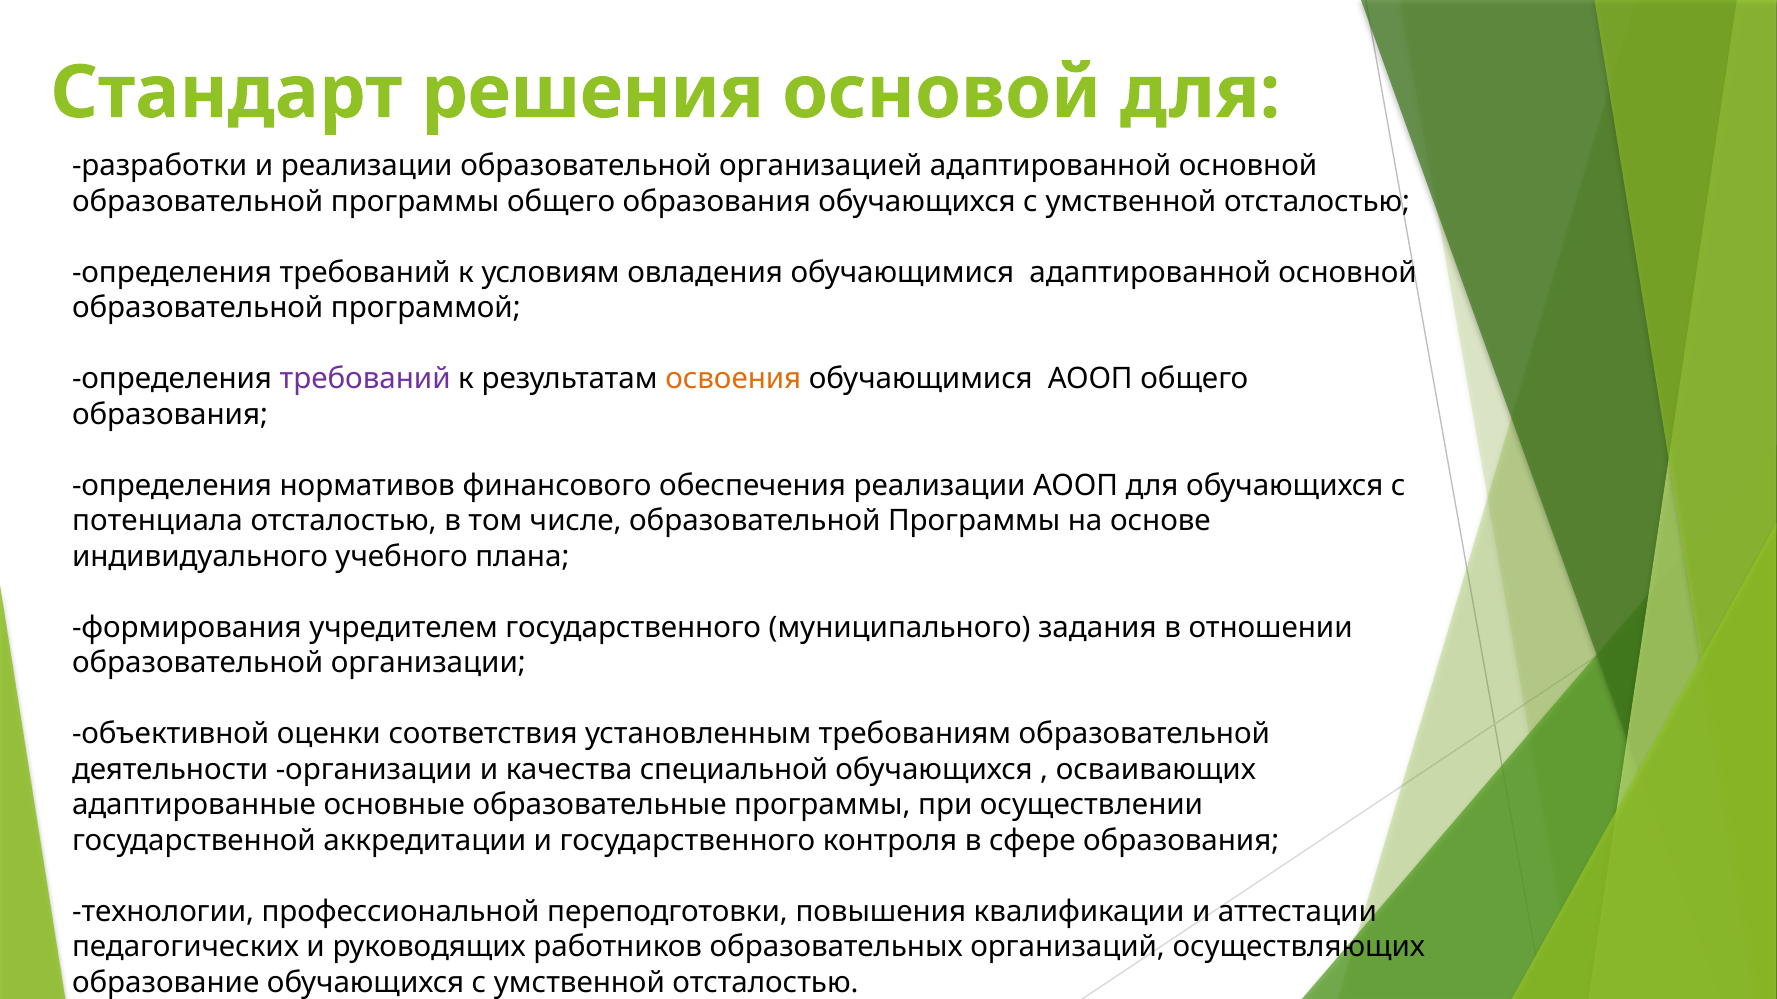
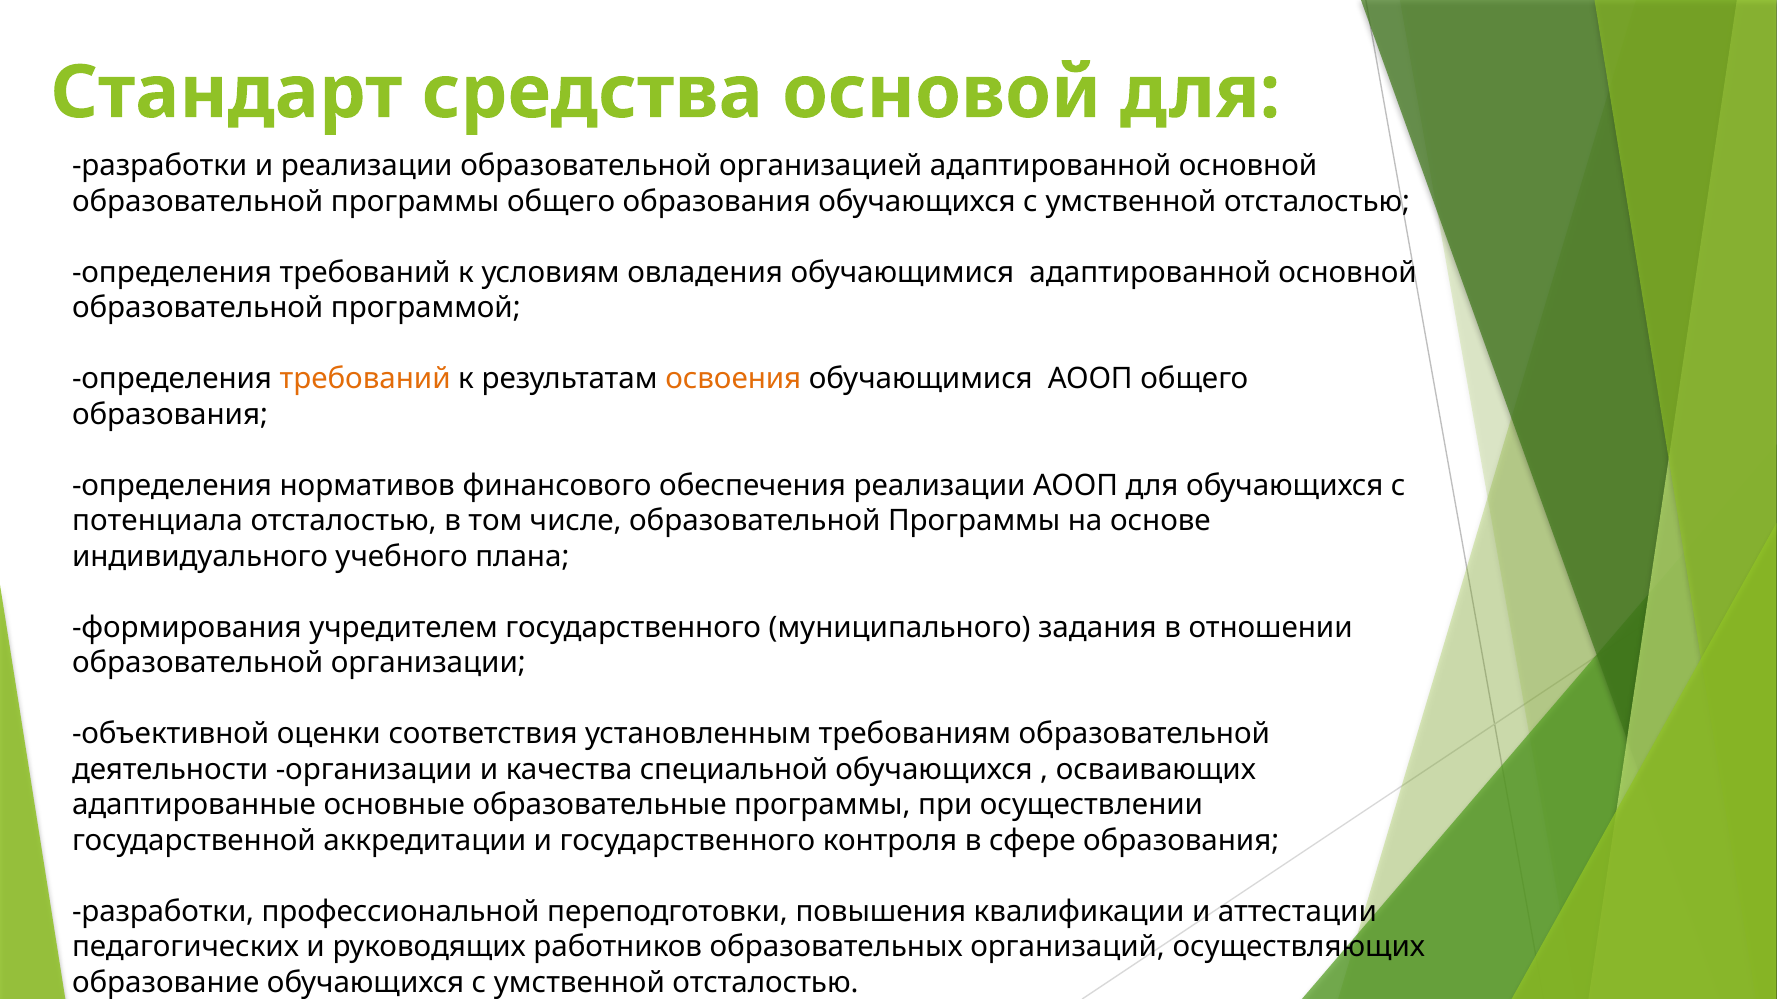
решения: решения -> средства
требований at (365, 379) colour: purple -> orange
технологии at (163, 912): технологии -> разработки
